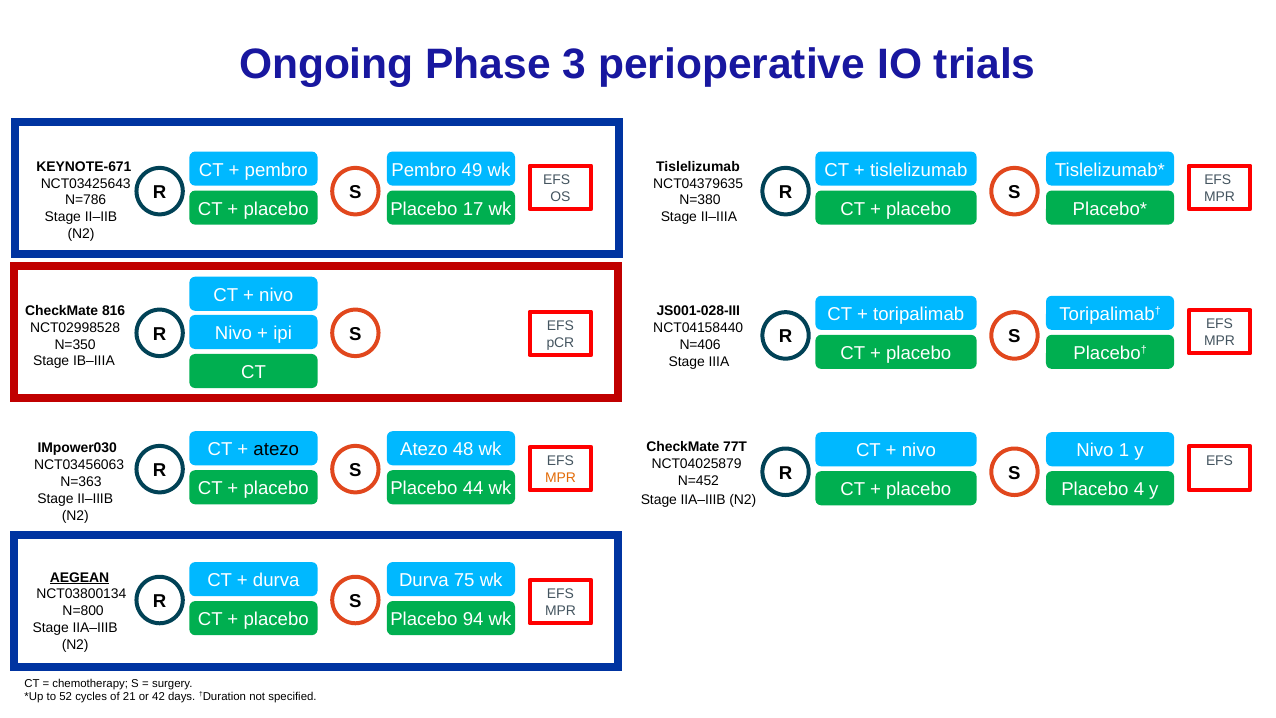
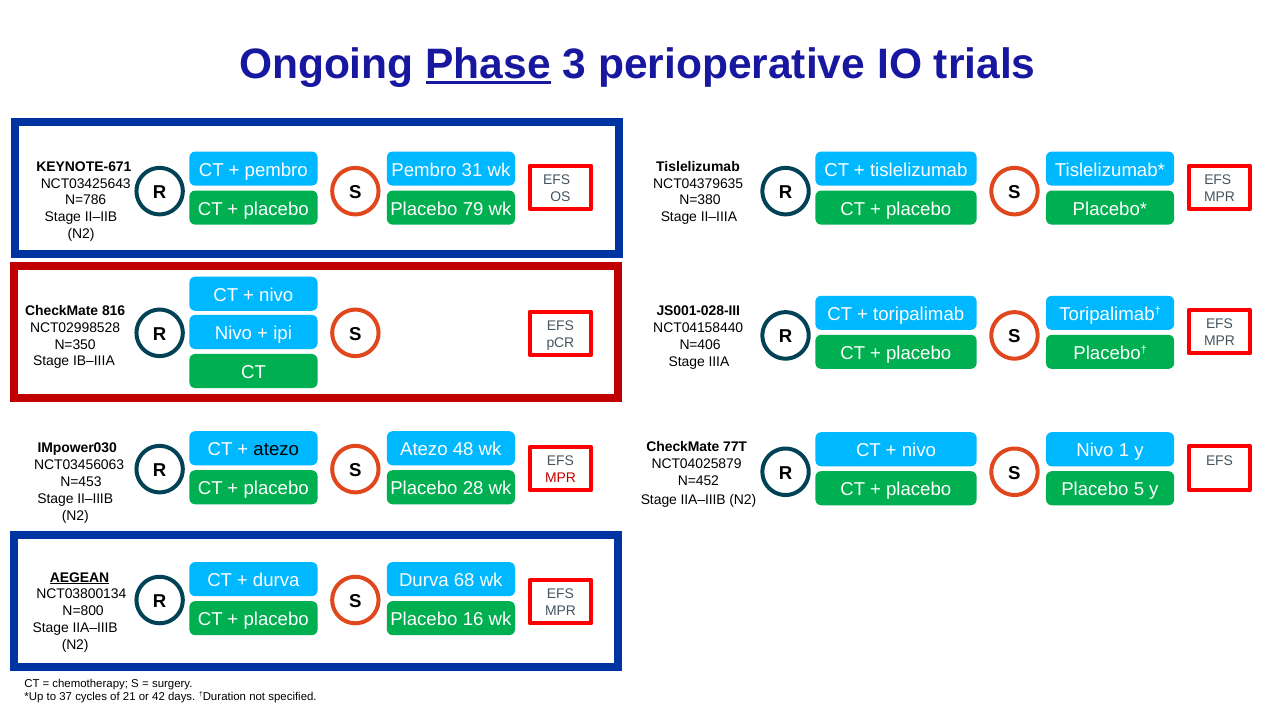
Phase underline: none -> present
49: 49 -> 31
17: 17 -> 79
MPR at (560, 478) colour: orange -> red
N=363: N=363 -> N=453
44: 44 -> 28
4: 4 -> 5
75: 75 -> 68
94: 94 -> 16
52: 52 -> 37
